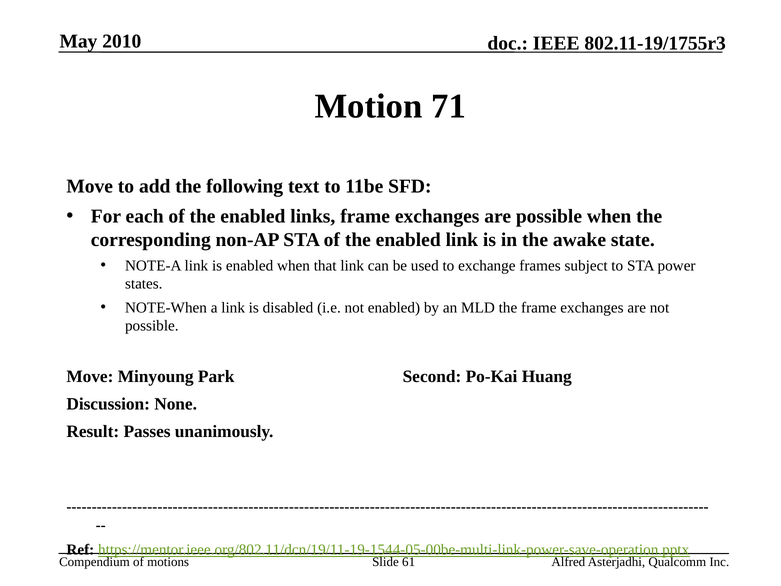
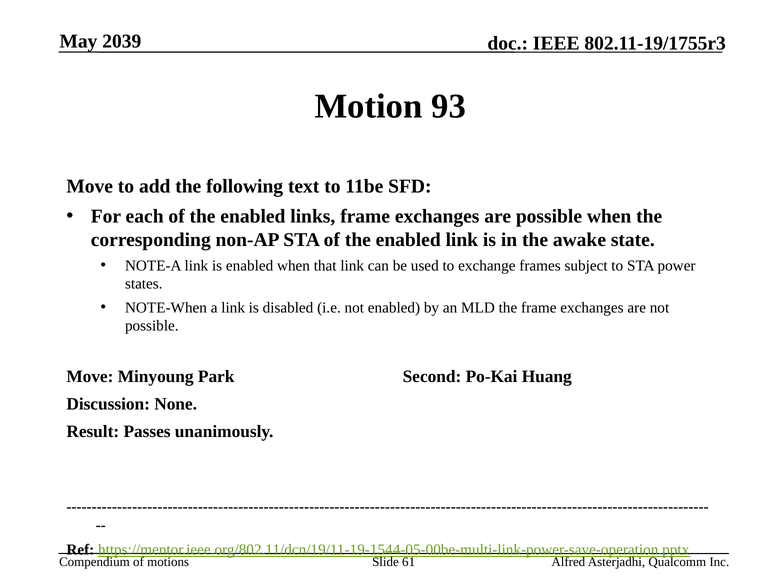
2010: 2010 -> 2039
71: 71 -> 93
